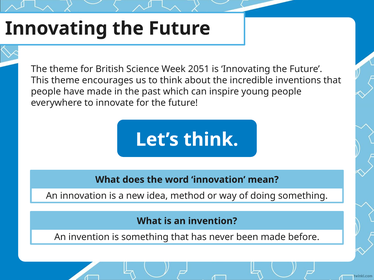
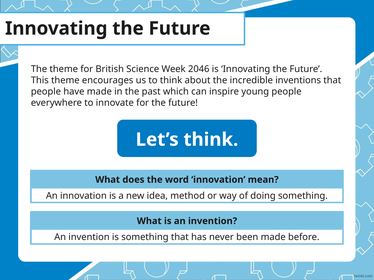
2051: 2051 -> 2046
